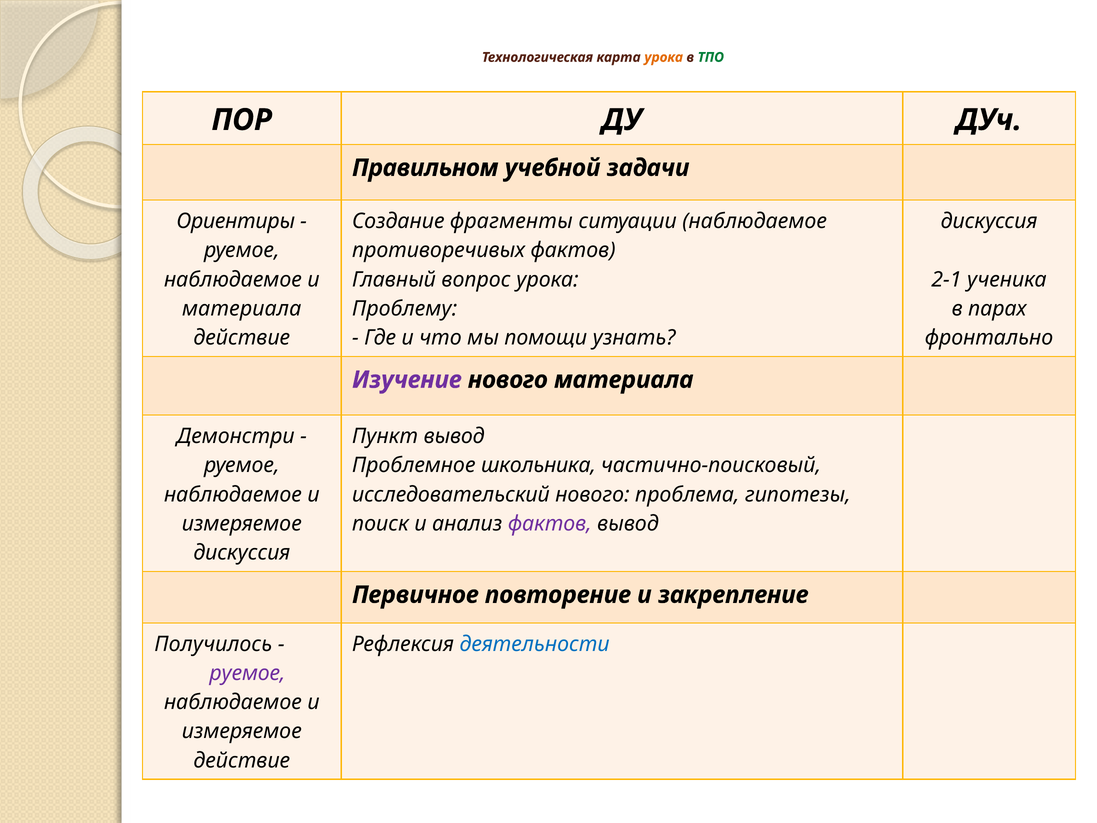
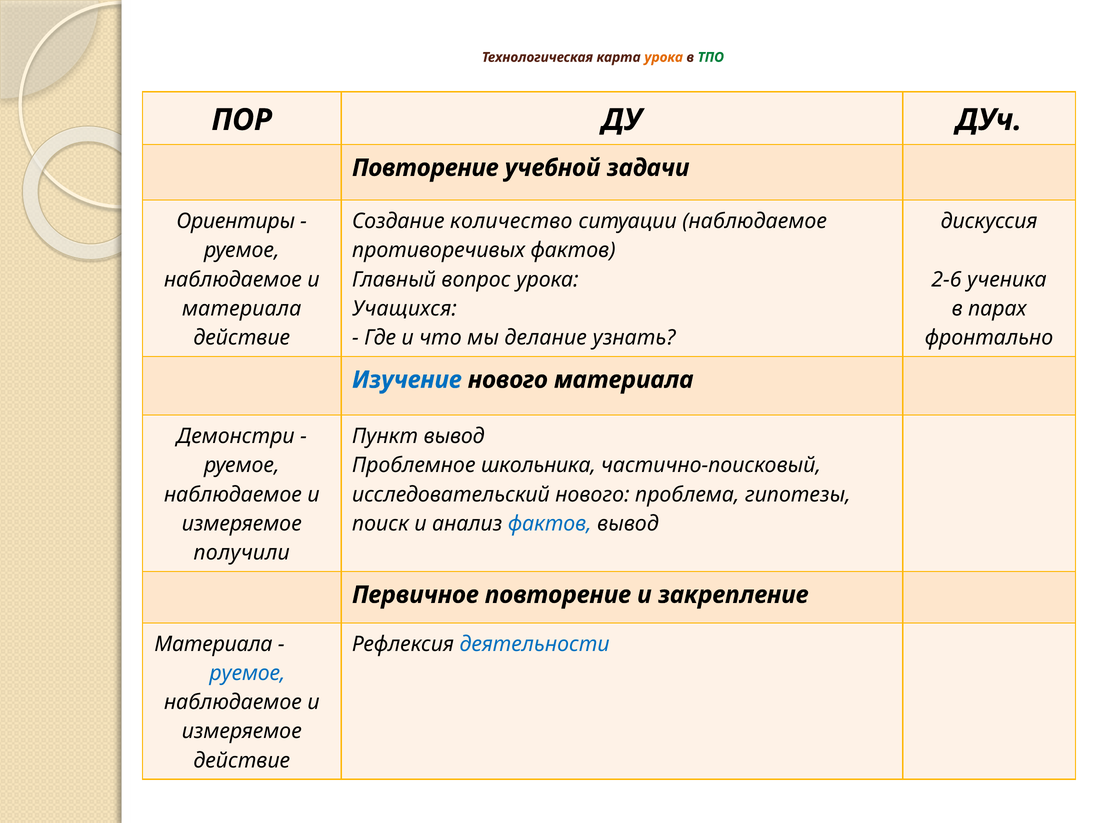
Правильном at (425, 168): Правильном -> Повторение
фрагменты: фрагменты -> количество
2-1: 2-1 -> 2-6
Проблему: Проблему -> Учащихся
помощи: помощи -> делание
Изучение colour: purple -> blue
фактов at (550, 523) colour: purple -> blue
дискуссия at (242, 552): дискуссия -> получили
Получилось at (213, 644): Получилось -> Материала
руемое at (247, 673) colour: purple -> blue
